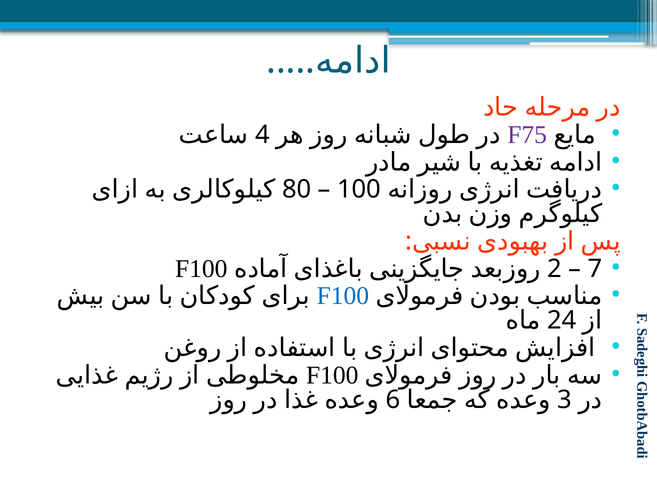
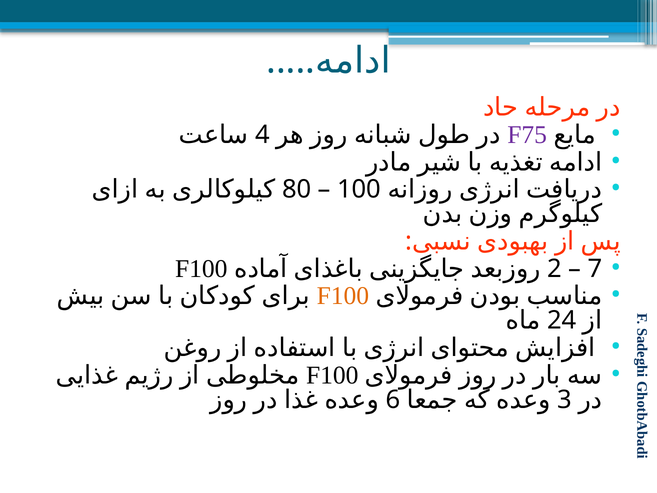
F100 at (343, 296) colour: blue -> orange
